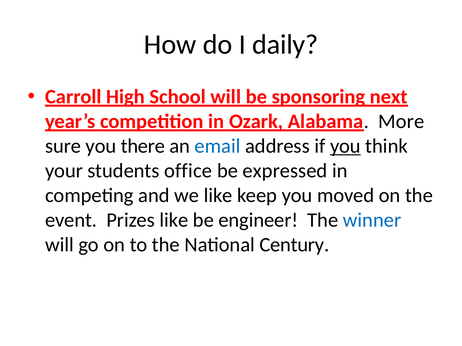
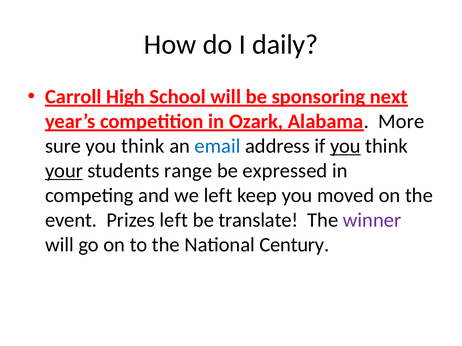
sure you there: there -> think
your underline: none -> present
office: office -> range
we like: like -> left
Prizes like: like -> left
engineer: engineer -> translate
winner colour: blue -> purple
